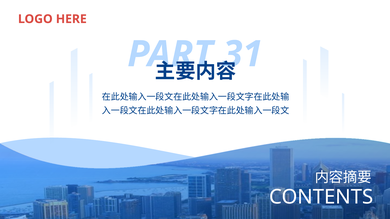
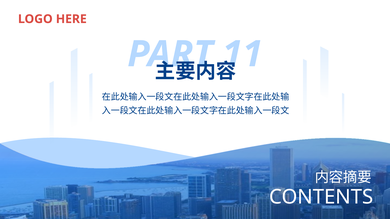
31: 31 -> 11
